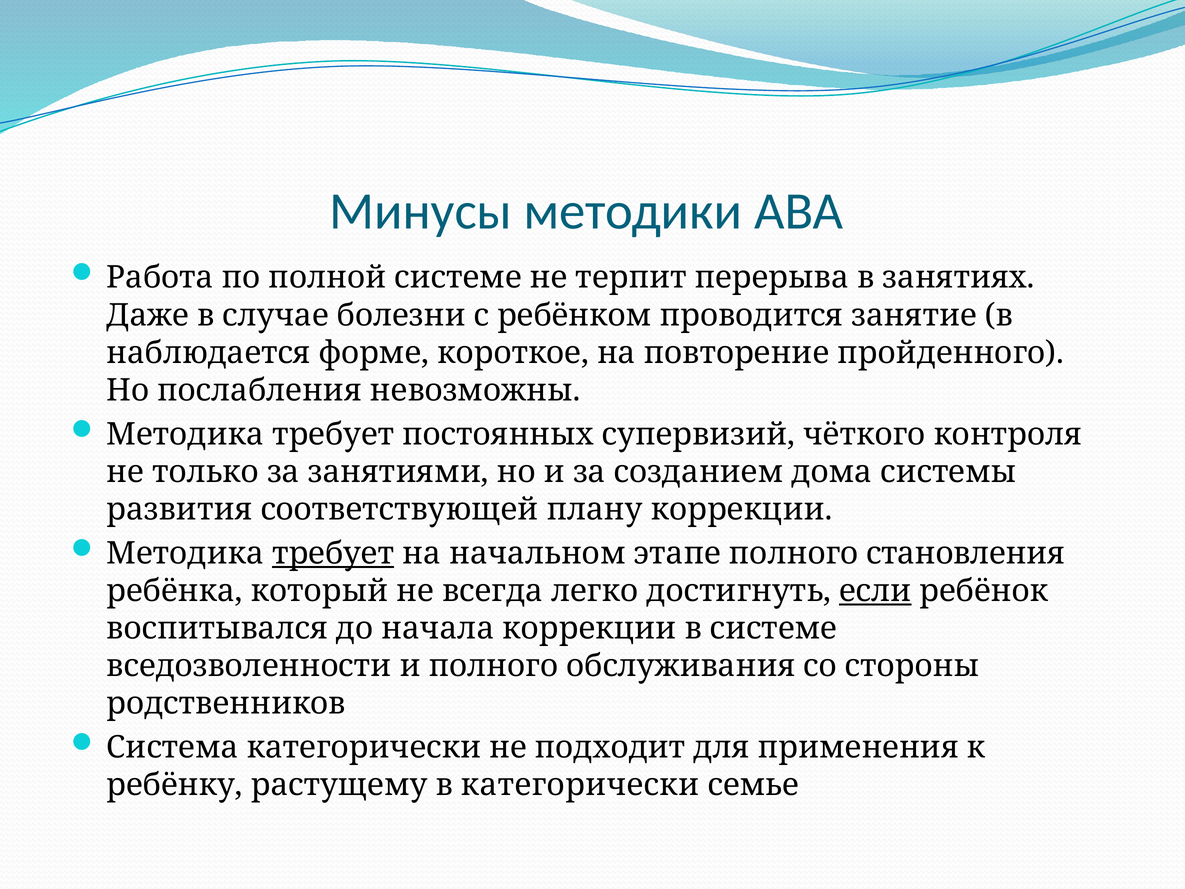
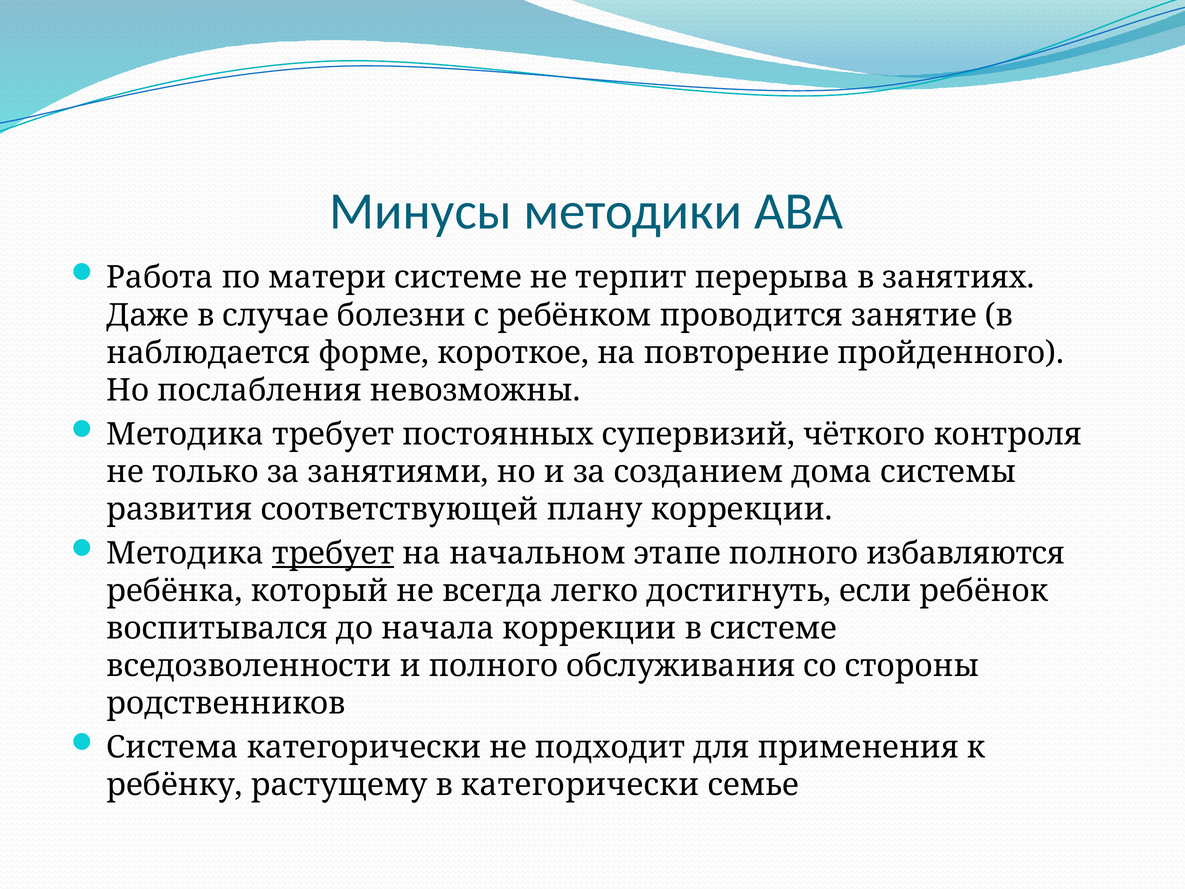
полной: полной -> матери
становления: становления -> избавляются
если underline: present -> none
